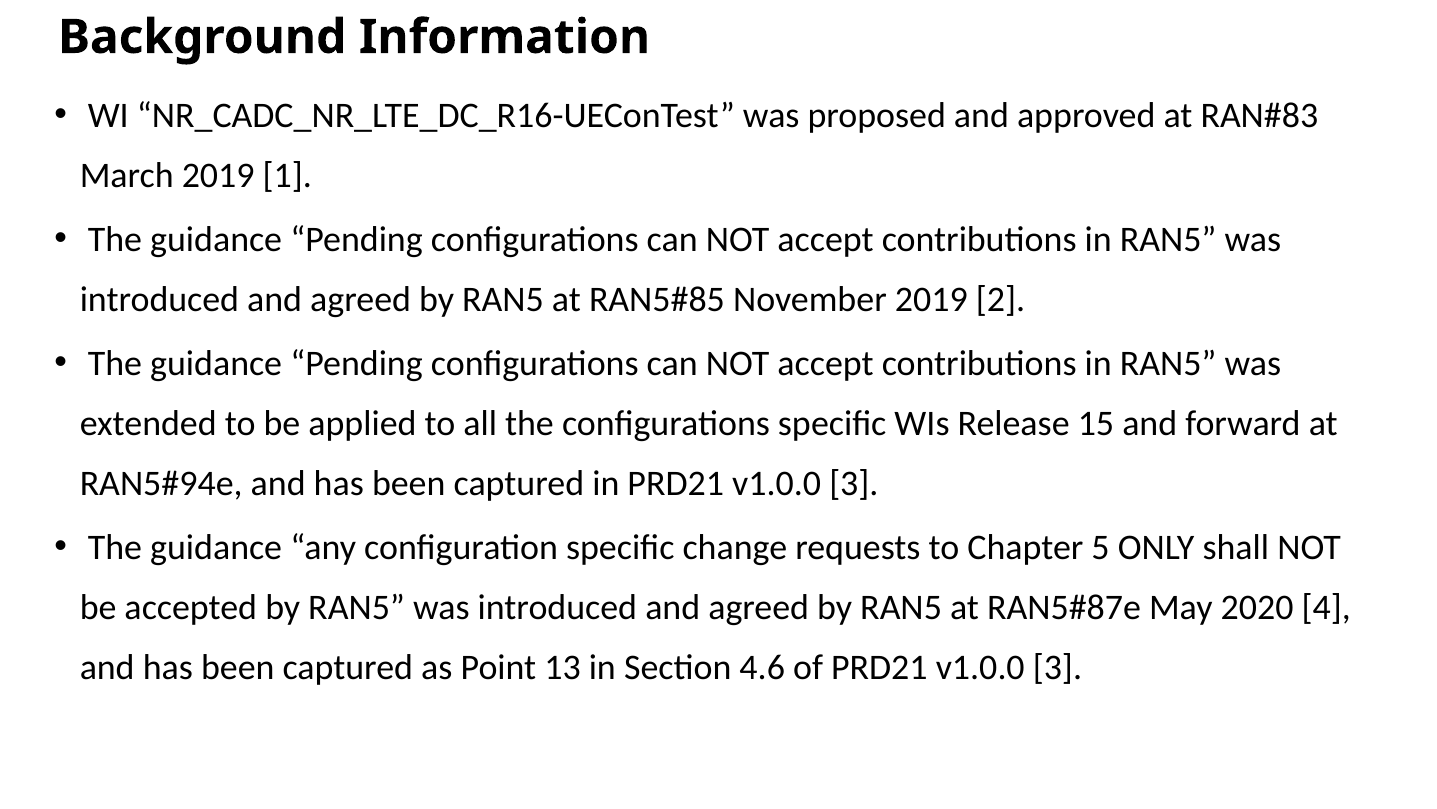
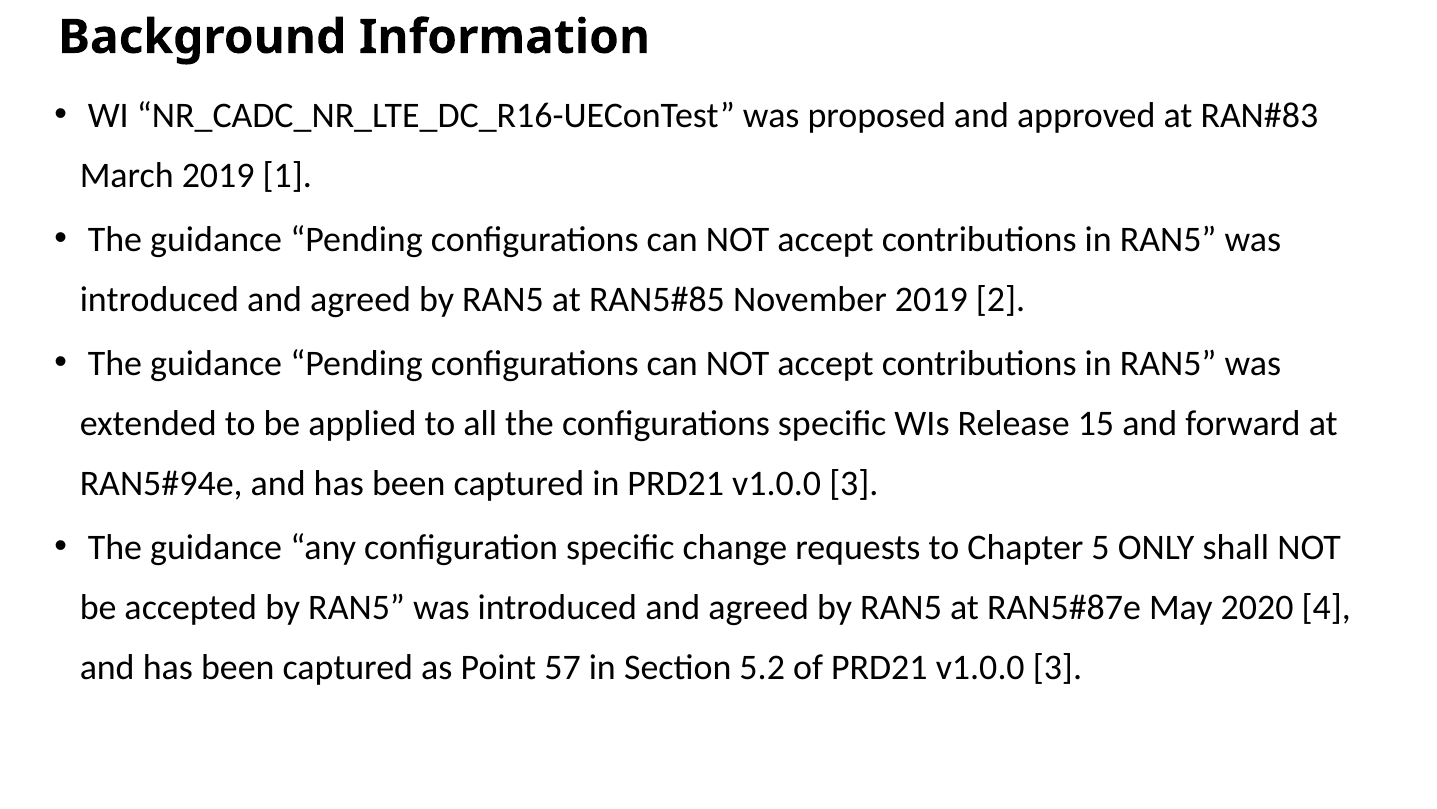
13: 13 -> 57
4.6: 4.6 -> 5.2
